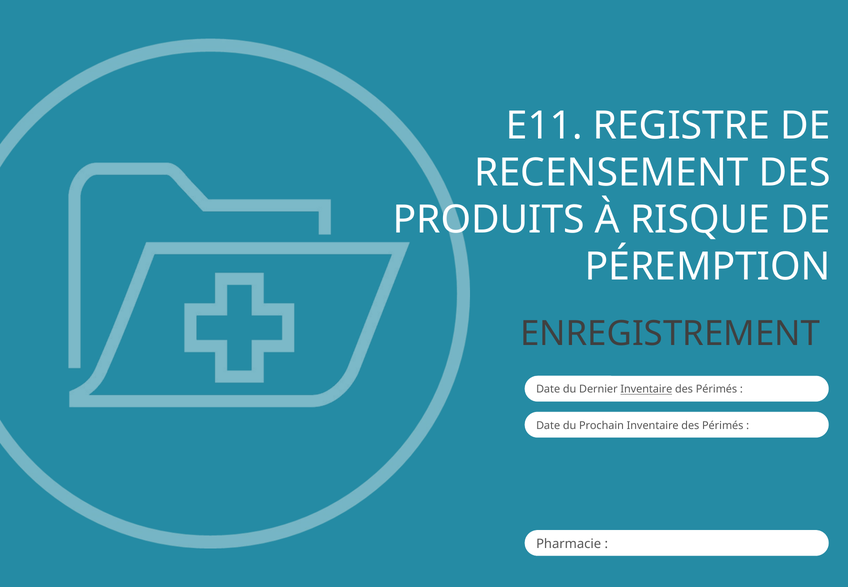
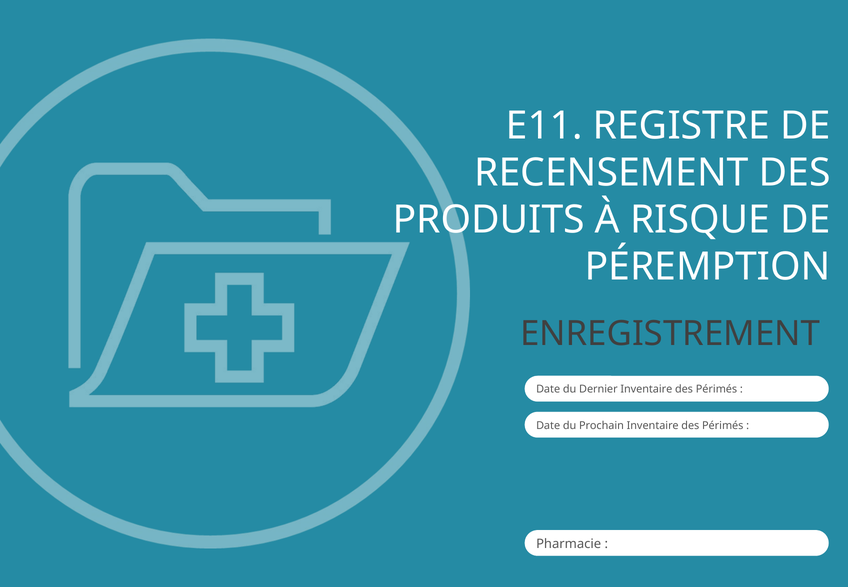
Inventaire at (646, 389) underline: present -> none
